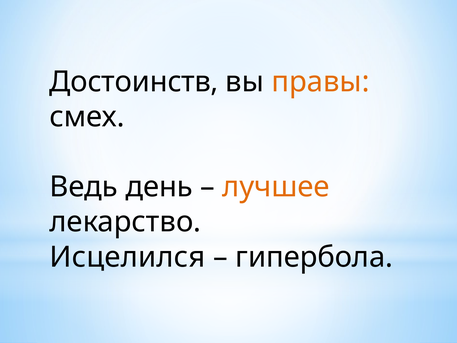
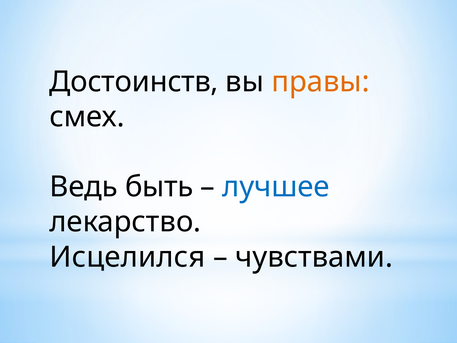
день: день -> быть
лучшее colour: orange -> blue
гипербола: гипербола -> чувствами
